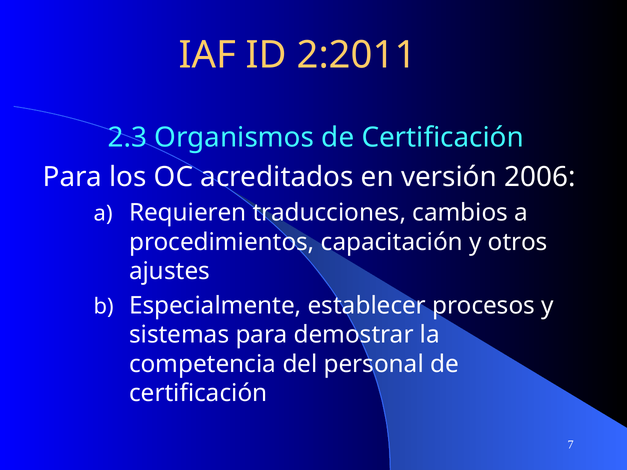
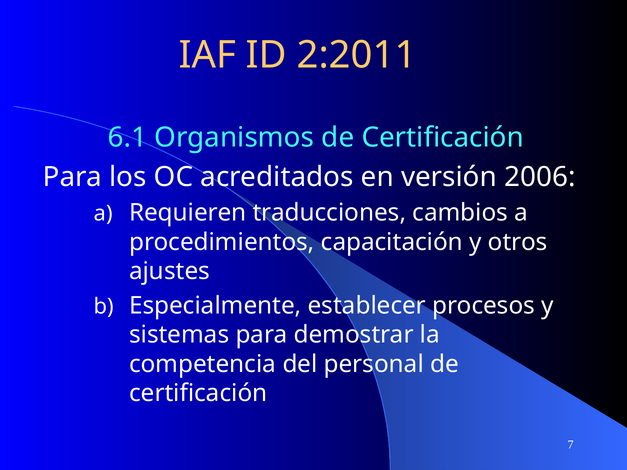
2.3: 2.3 -> 6.1
